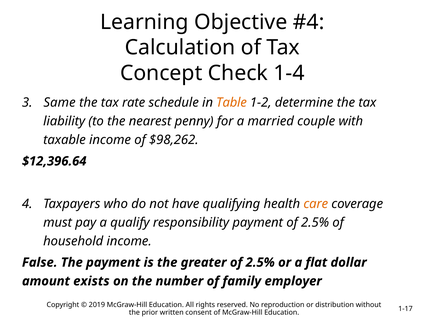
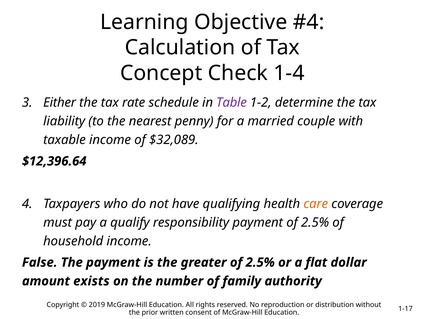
Same: Same -> Either
Table colour: orange -> purple
$98,262: $98,262 -> $32,089
employer: employer -> authority
